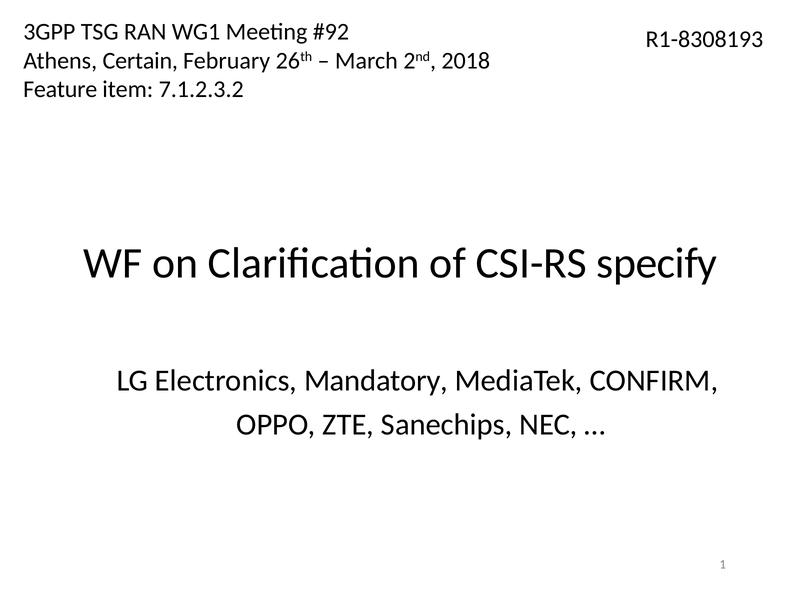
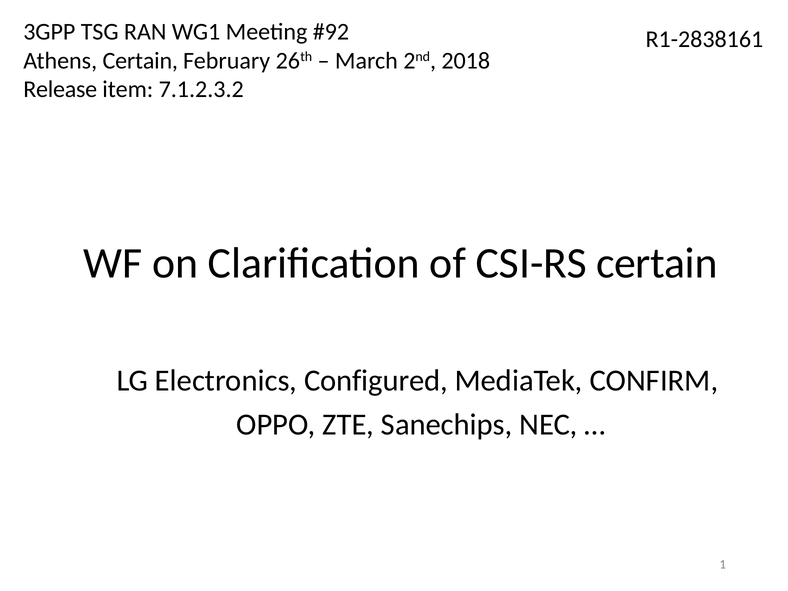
R1-8308193: R1-8308193 -> R1-2838161
Feature: Feature -> Release
CSI-RS specify: specify -> certain
Mandatory: Mandatory -> Configured
